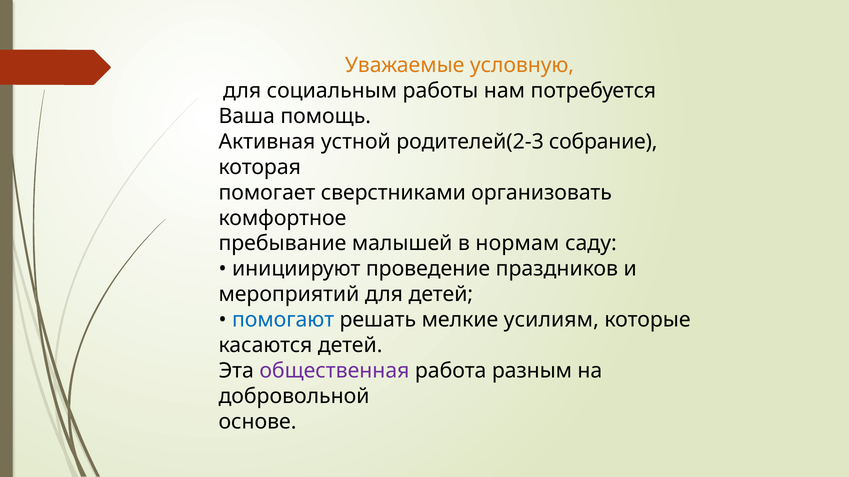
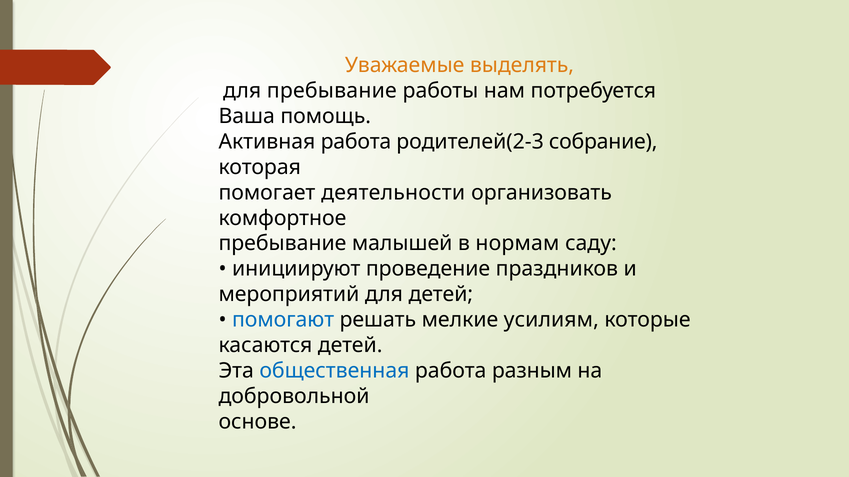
условную: условную -> выделять
для социальным: социальным -> пребывание
Активная устной: устной -> работа
сверстниками: сверстниками -> деятельности
общественная colour: purple -> blue
